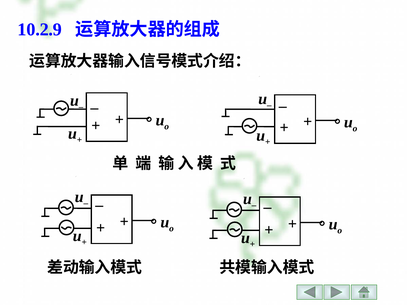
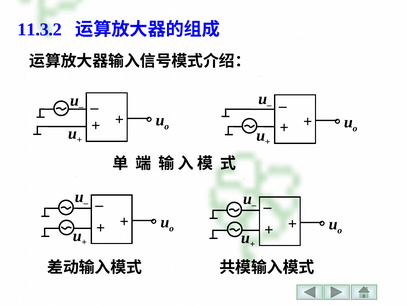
10.2.9: 10.2.9 -> 11.3.2
